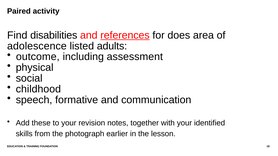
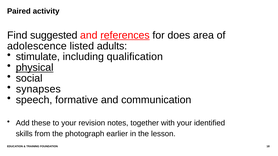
disabilities: disabilities -> suggested
outcome: outcome -> stimulate
assessment: assessment -> qualification
physical underline: none -> present
childhood: childhood -> synapses
